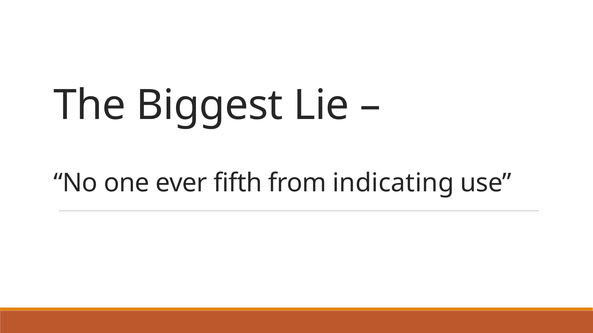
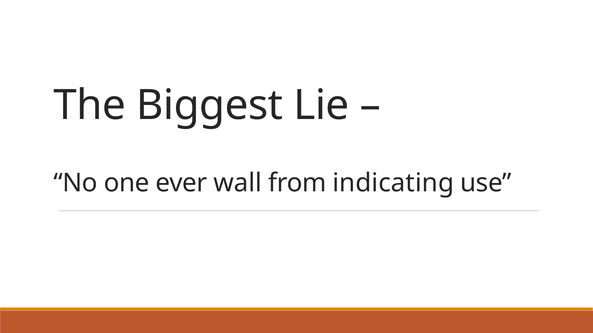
fifth: fifth -> wall
